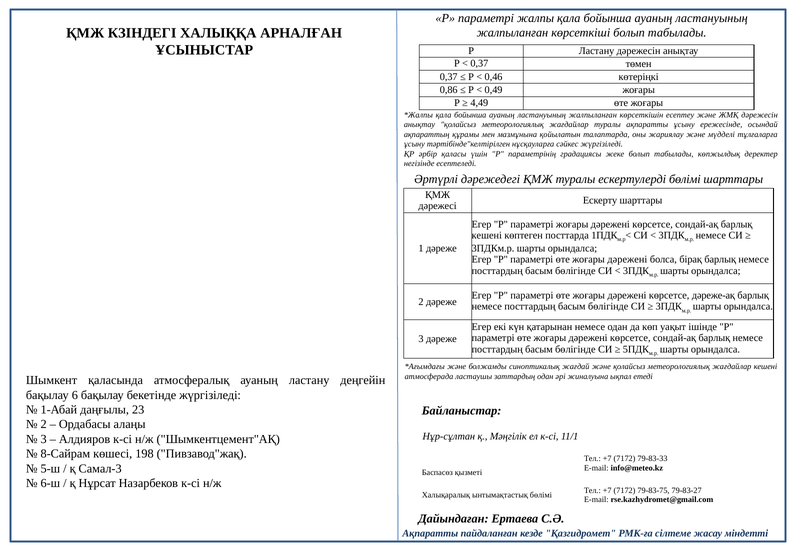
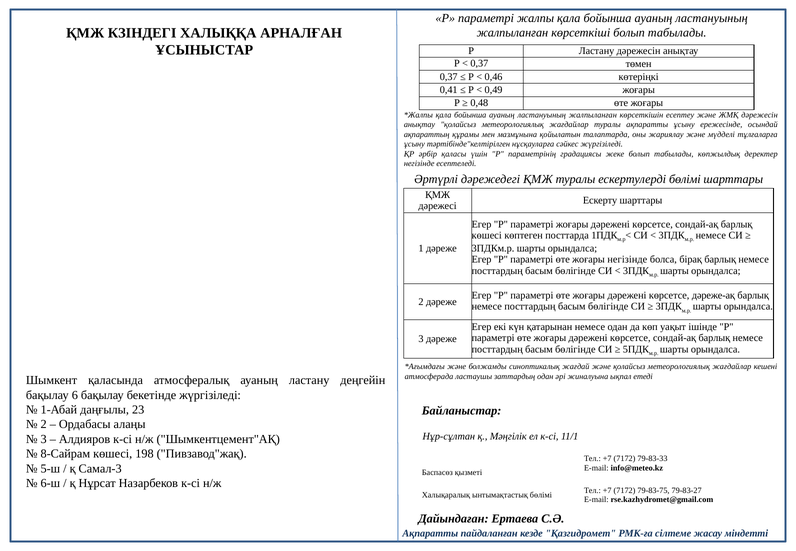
0,86: 0,86 -> 0,41
4,49: 4,49 -> 0,48
кешені at (487, 235): кешені -> көшесі
дәрежені at (627, 260): дәрежені -> негізінде
